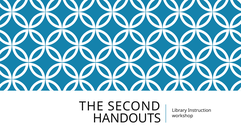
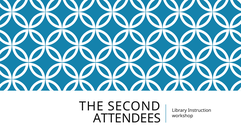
HANDOUTS: HANDOUTS -> ATTENDEES
